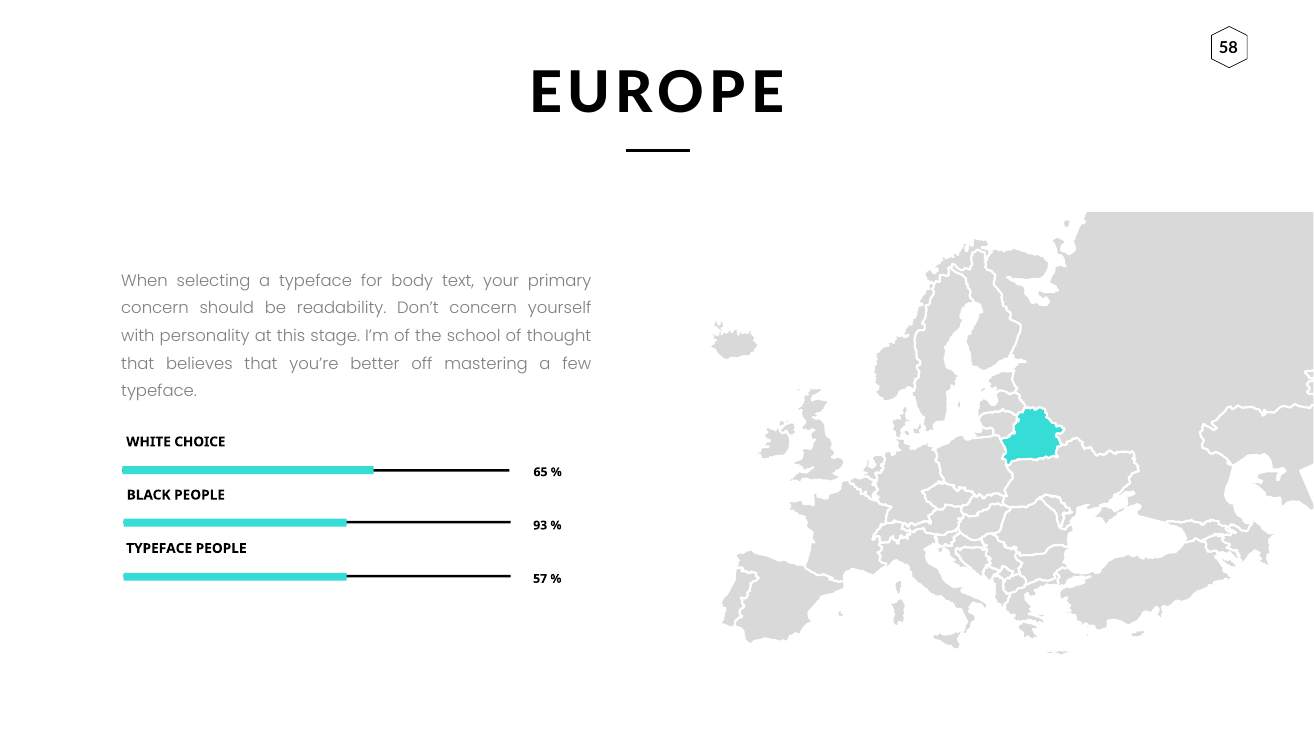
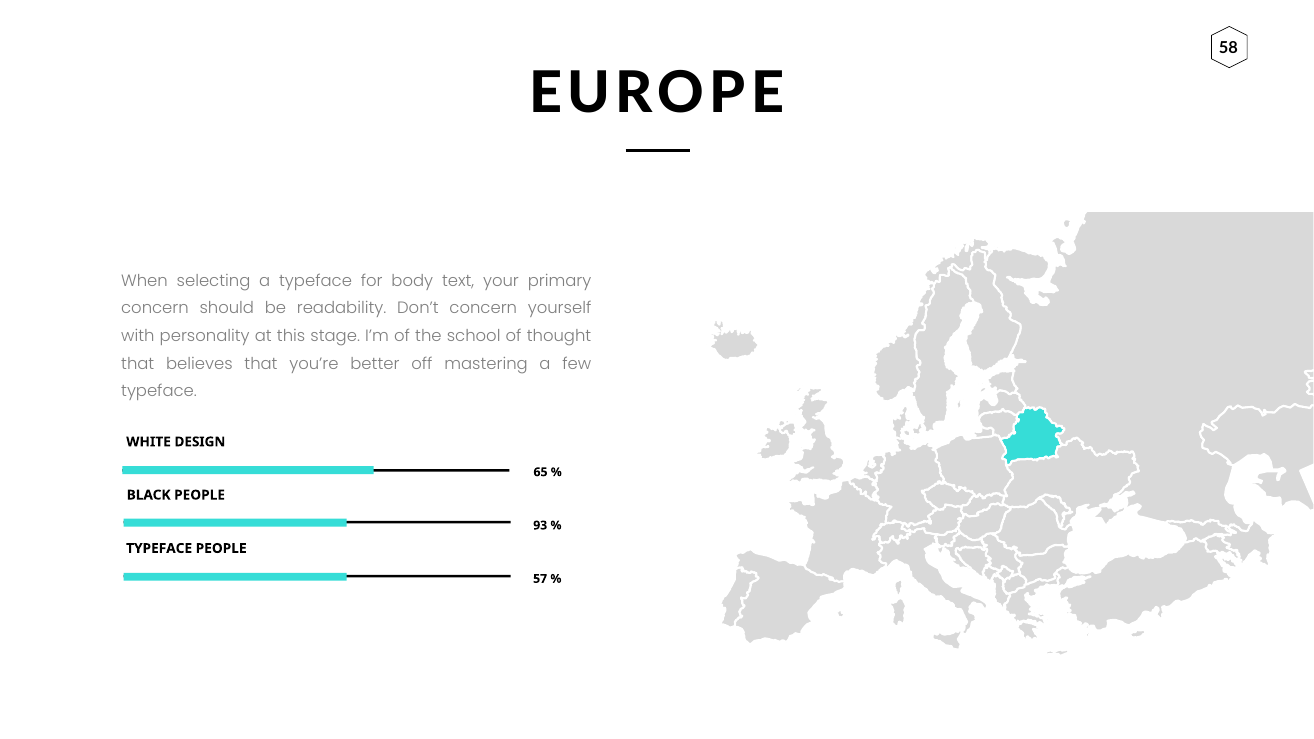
CHOICE: CHOICE -> DESIGN
